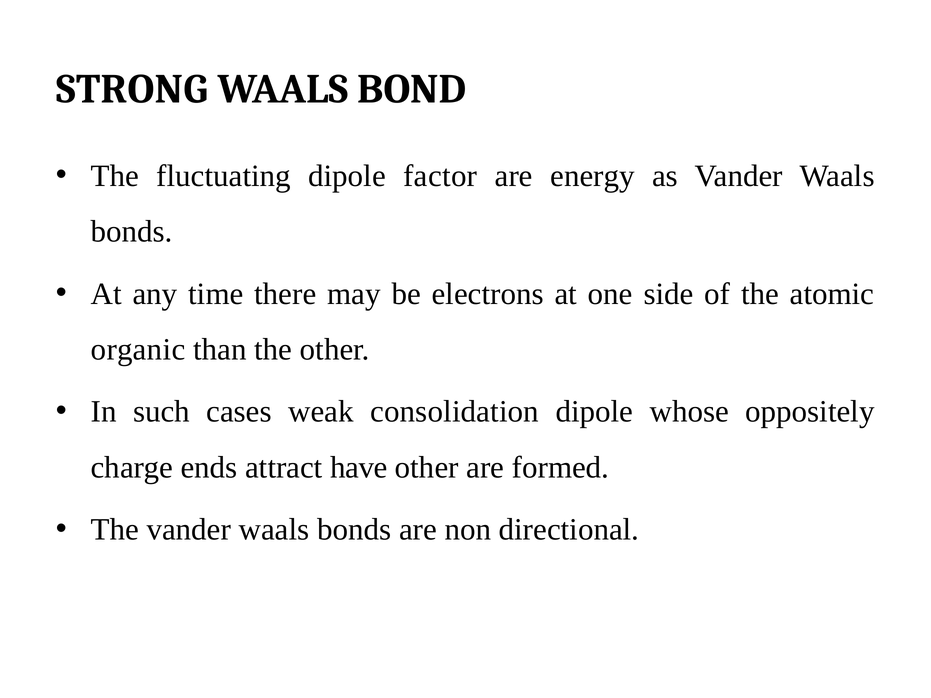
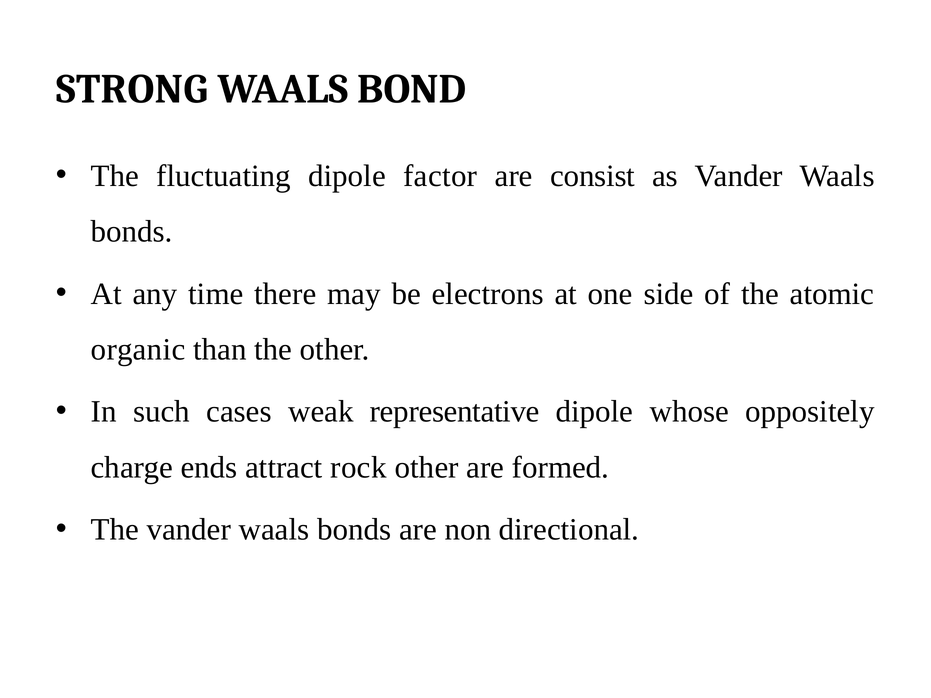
energy: energy -> consist
consolidation: consolidation -> representative
have: have -> rock
